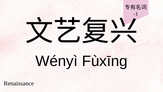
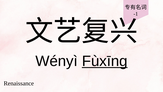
Fùxīng underline: none -> present
